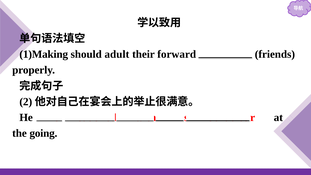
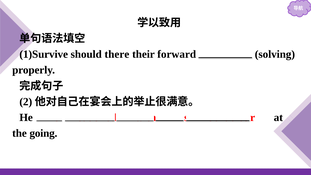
1)Making: 1)Making -> 1)Survive
adult: adult -> there
friends: friends -> solving
